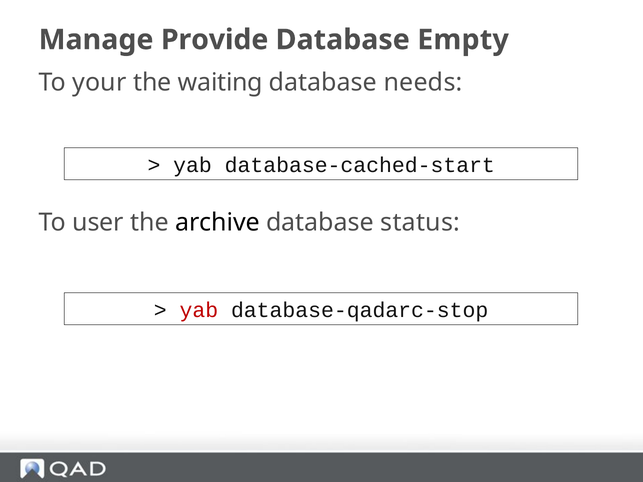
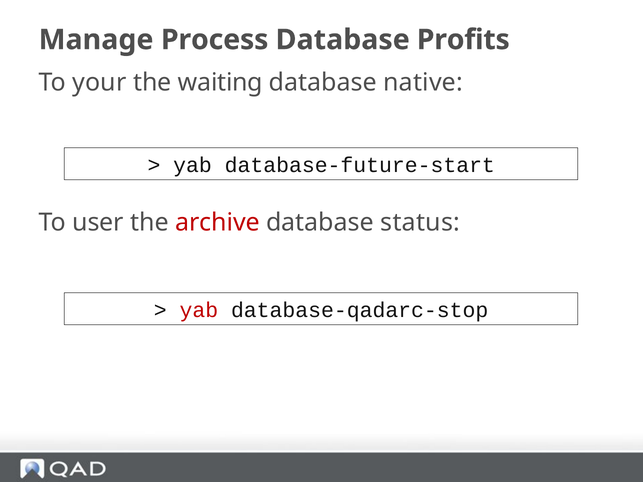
Provide: Provide -> Process
Empty: Empty -> Profits
needs: needs -> native
database-cached-start: database-cached-start -> database-future-start
archive colour: black -> red
